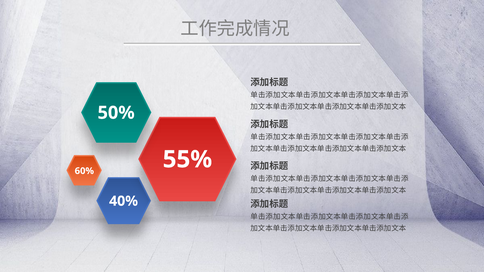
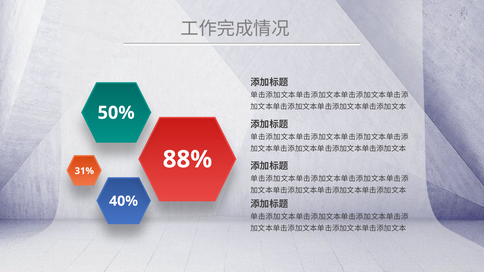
55%: 55% -> 88%
60%: 60% -> 31%
